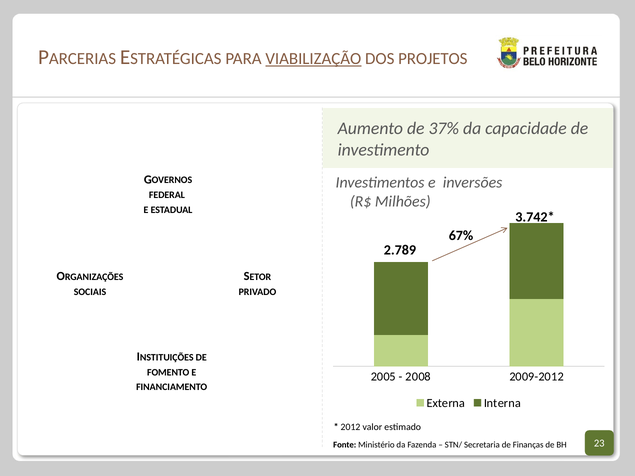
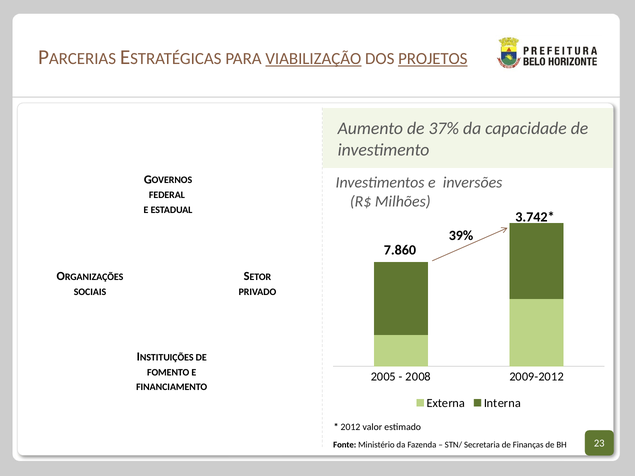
PROJETOS underline: none -> present
67%: 67% -> 39%
2.789: 2.789 -> 7.860
